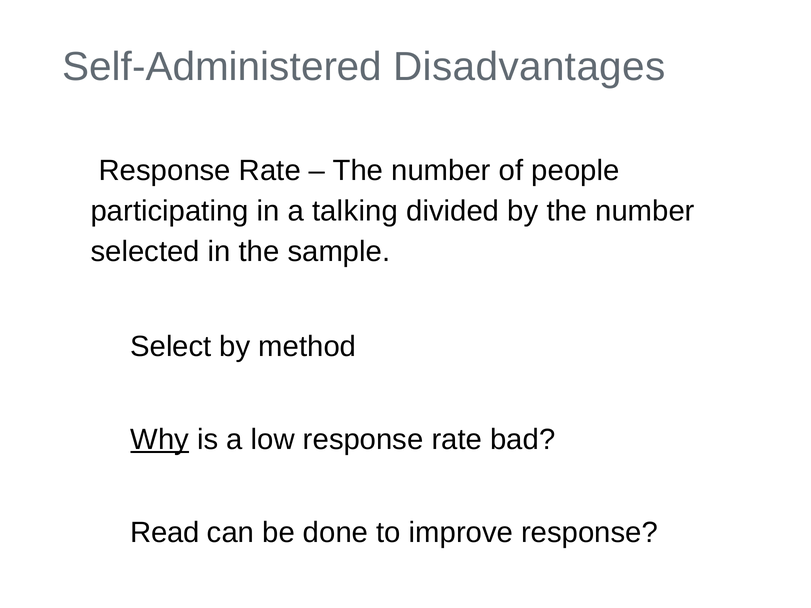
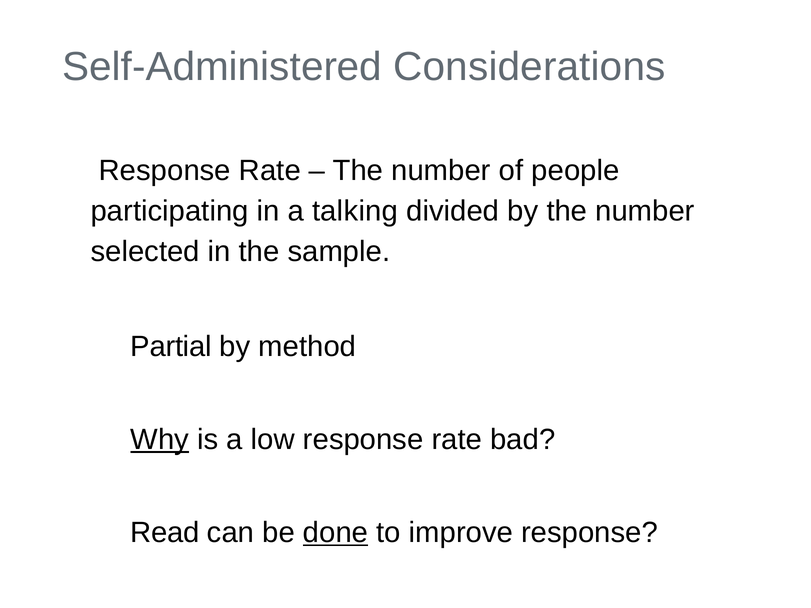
Disadvantages: Disadvantages -> Considerations
Select: Select -> Partial
done underline: none -> present
